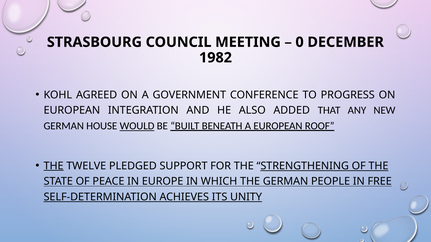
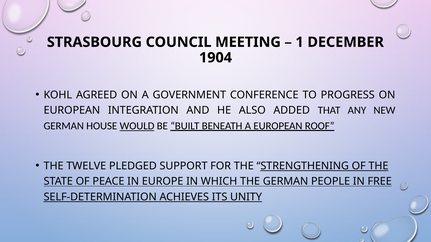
0: 0 -> 1
1982: 1982 -> 1904
THE at (54, 166) underline: present -> none
